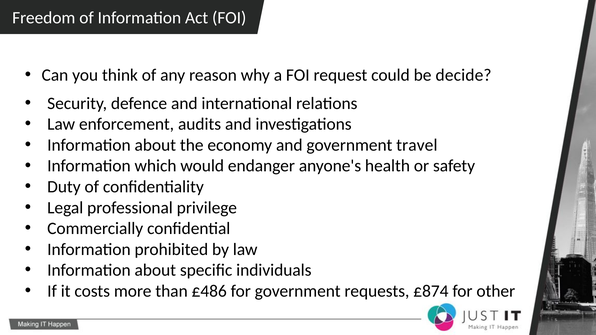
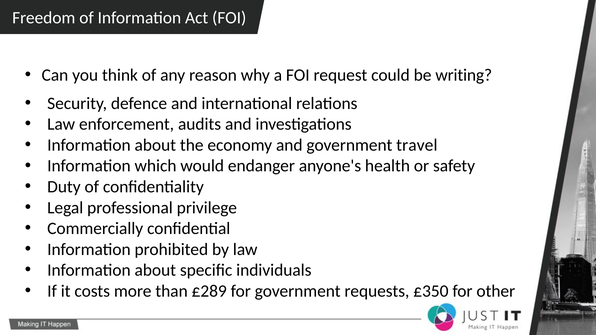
decide: decide -> writing
£486: £486 -> £289
£874: £874 -> £350
